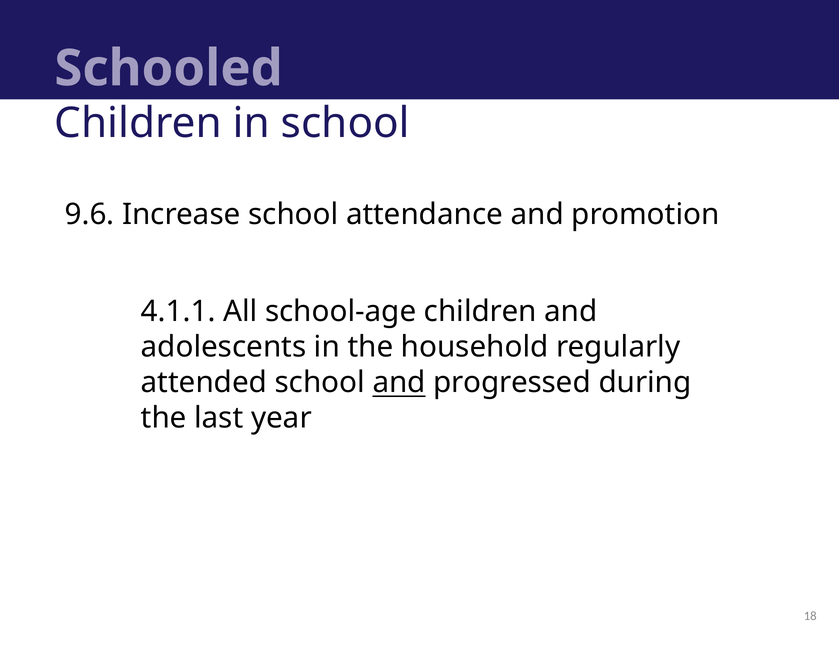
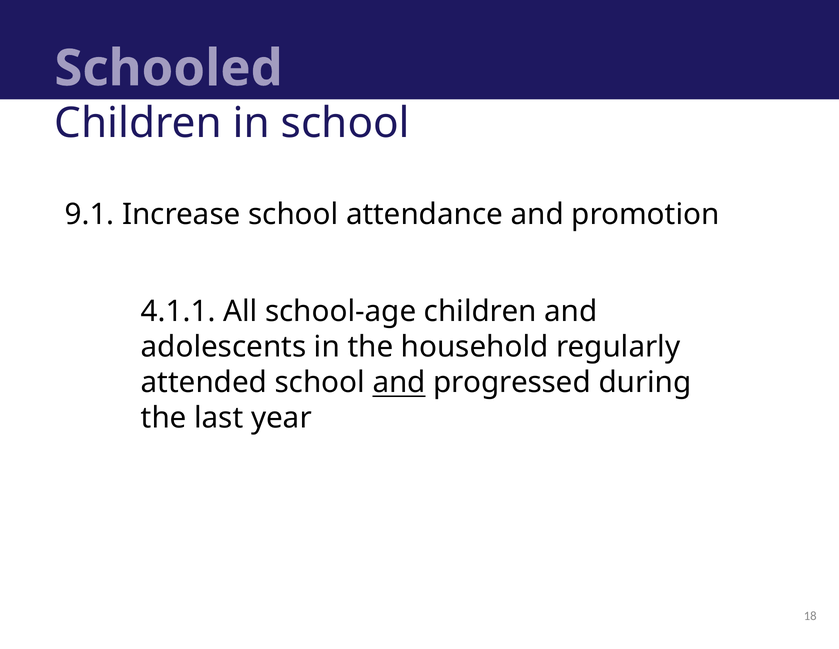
9.6: 9.6 -> 9.1
